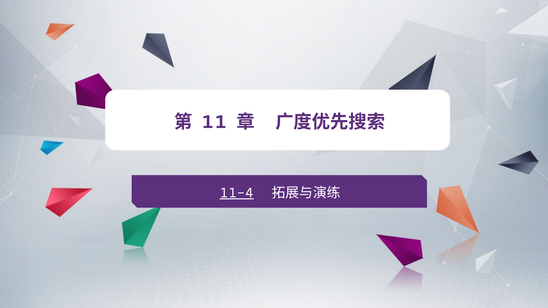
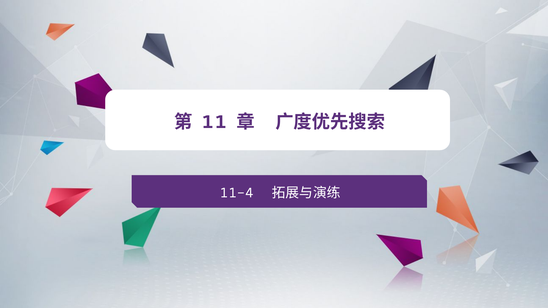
11-4 underline: present -> none
